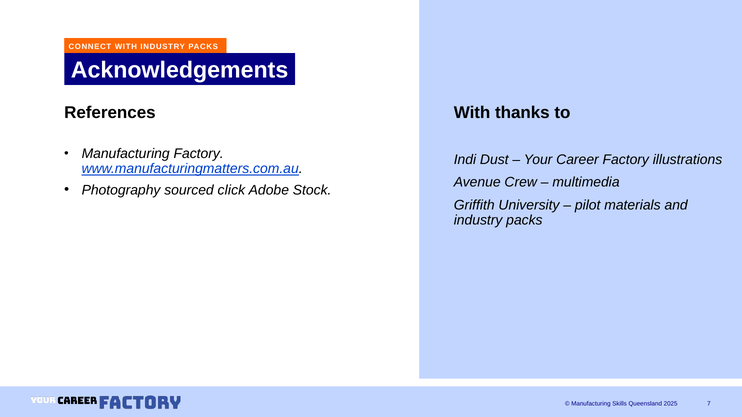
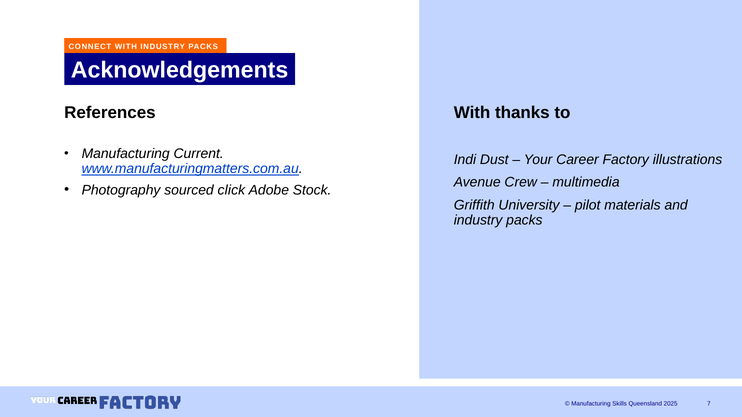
Manufacturing Factory: Factory -> Current
